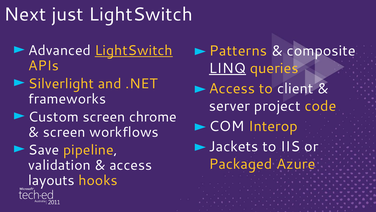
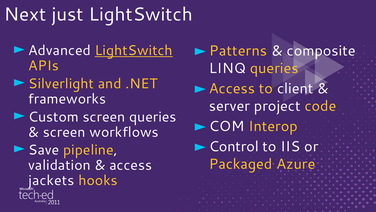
LINQ underline: present -> none
screen chrome: chrome -> queries
Jackets: Jackets -> Control
layouts: layouts -> jackets
